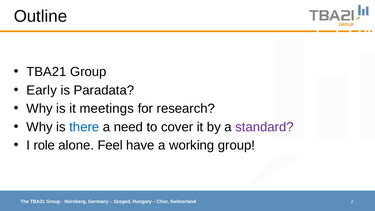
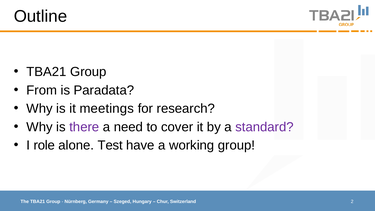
Early: Early -> From
there colour: blue -> purple
Feel: Feel -> Test
